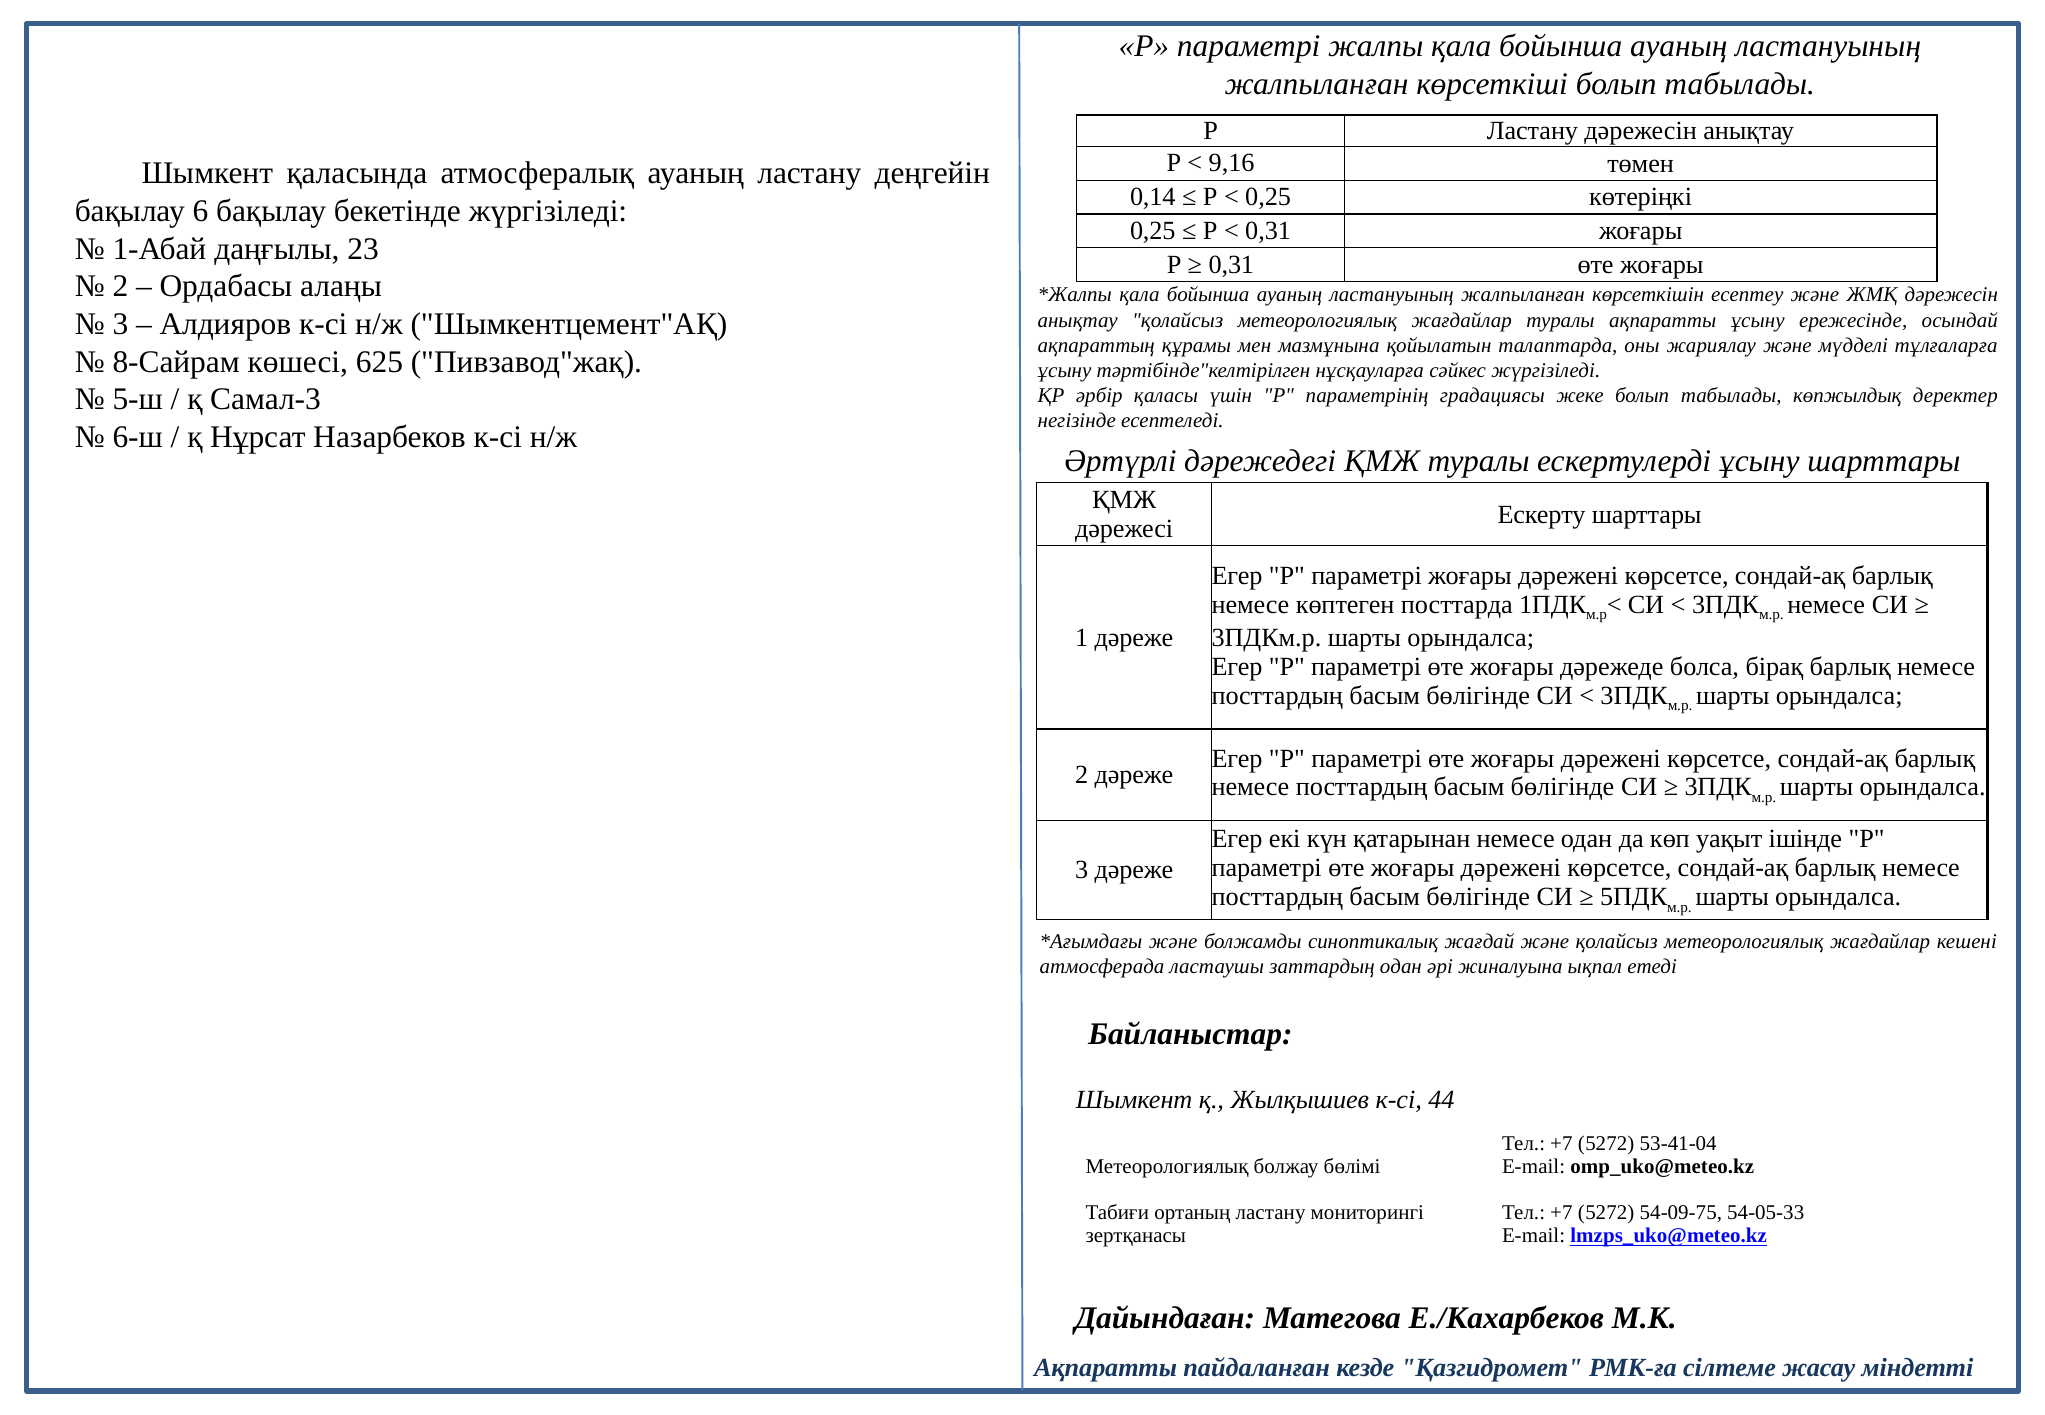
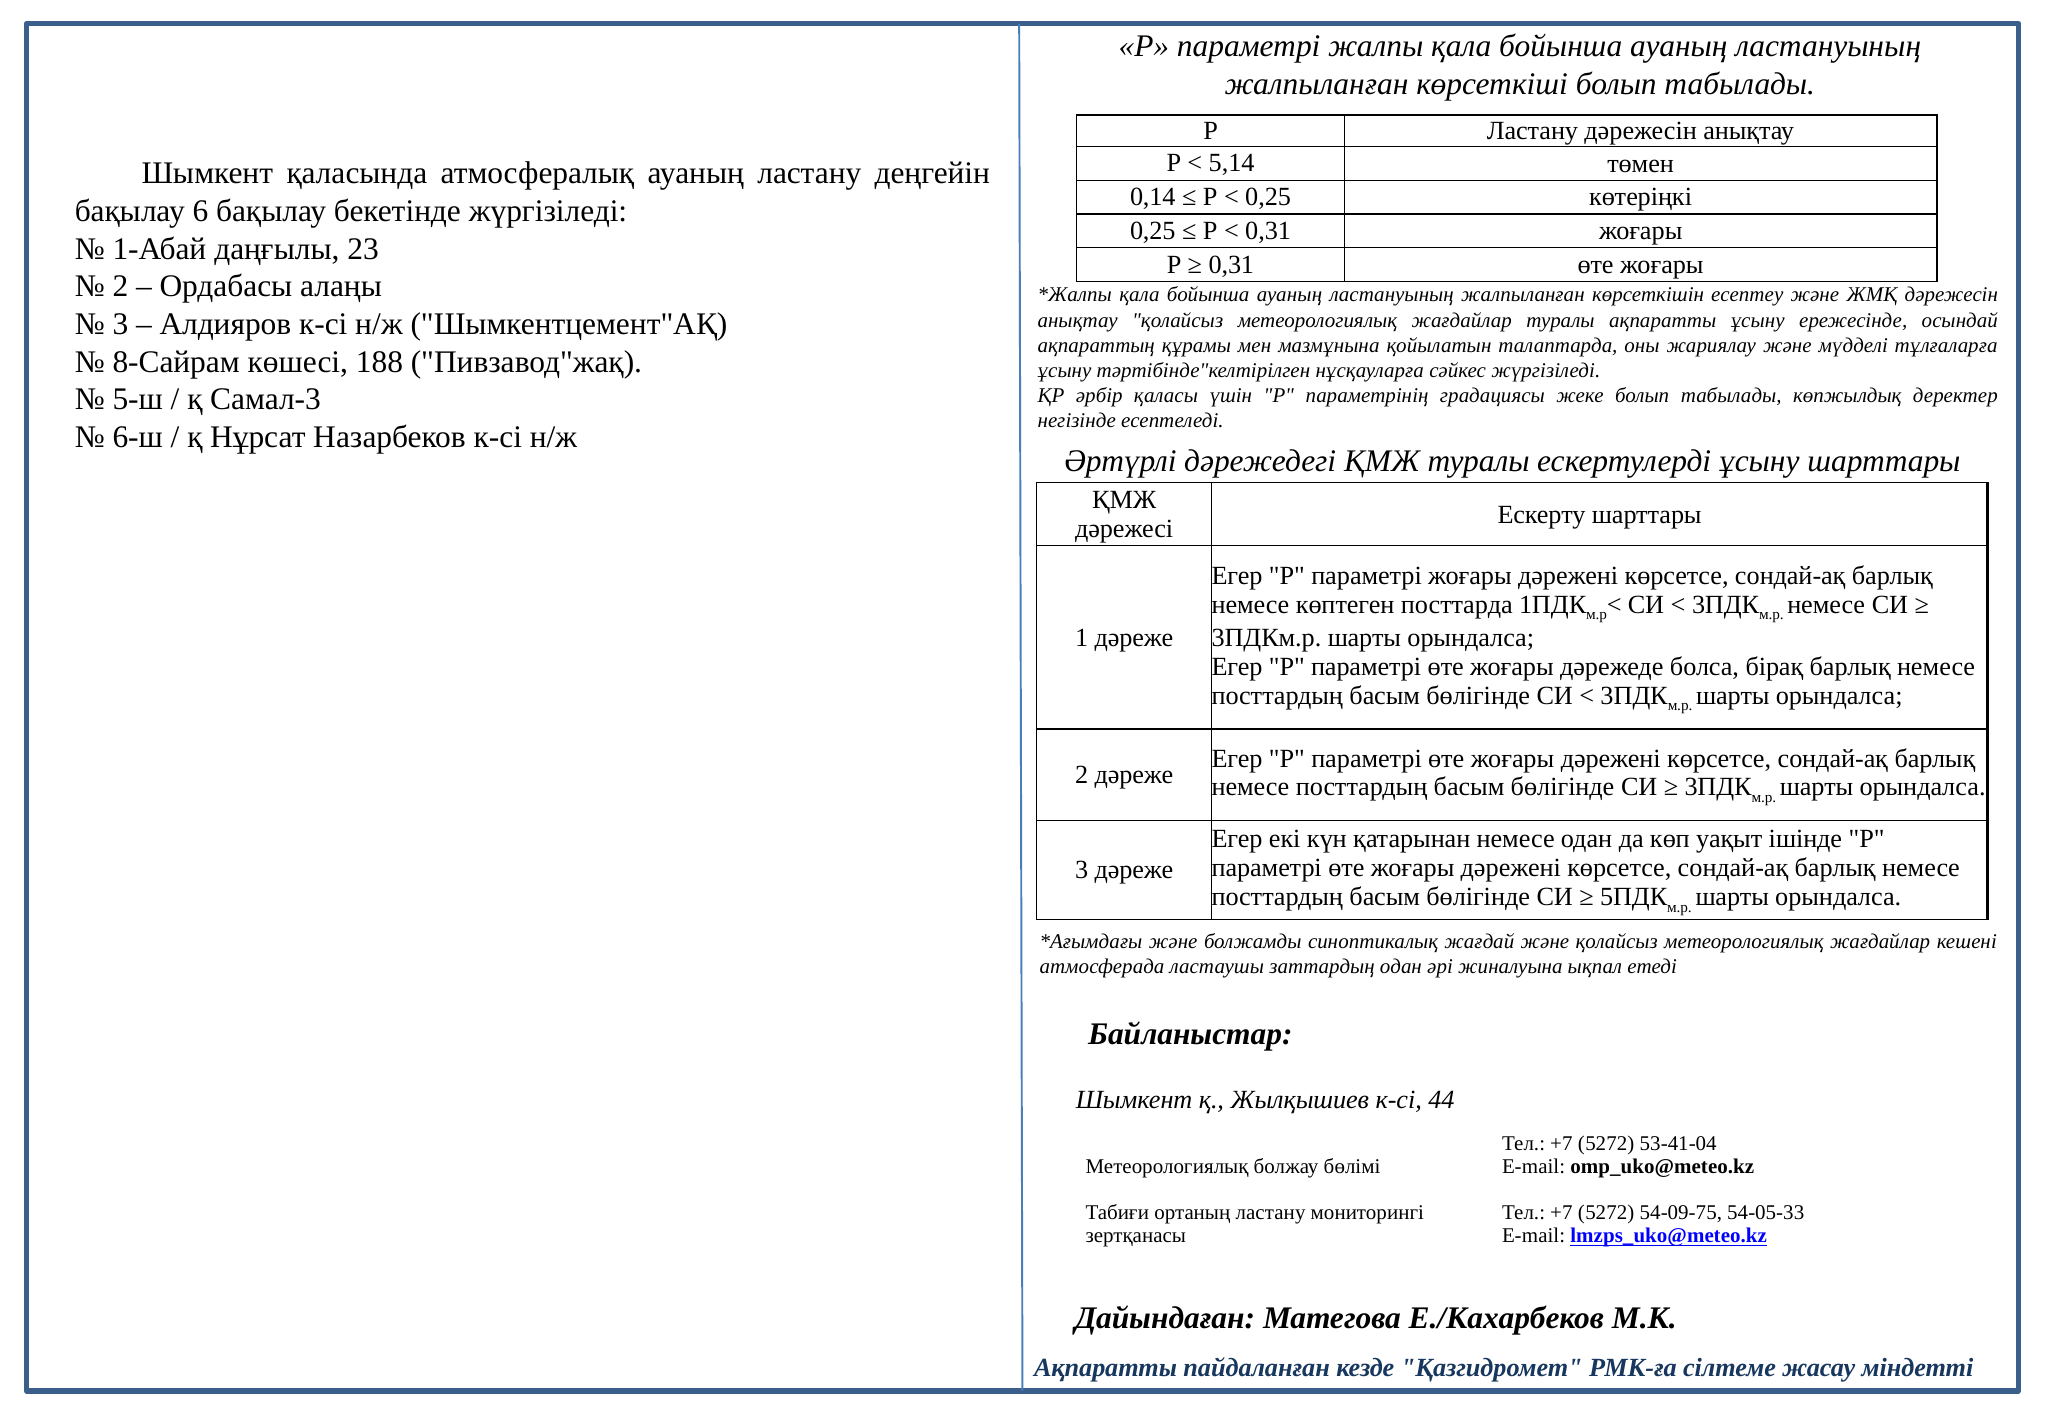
9,16: 9,16 -> 5,14
625: 625 -> 188
